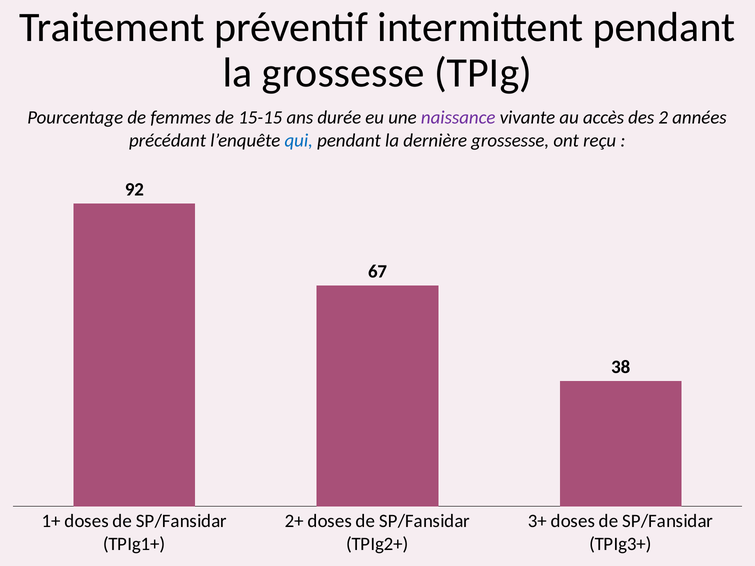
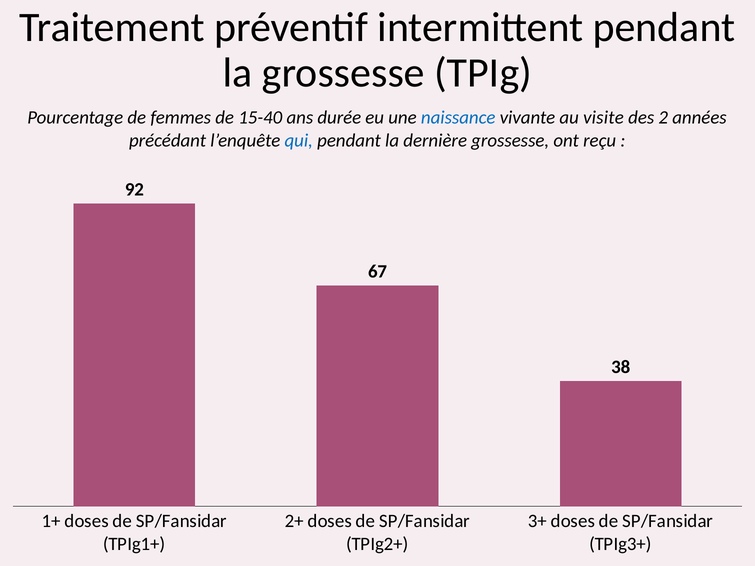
15-15: 15-15 -> 15-40
naissance colour: purple -> blue
accès: accès -> visite
